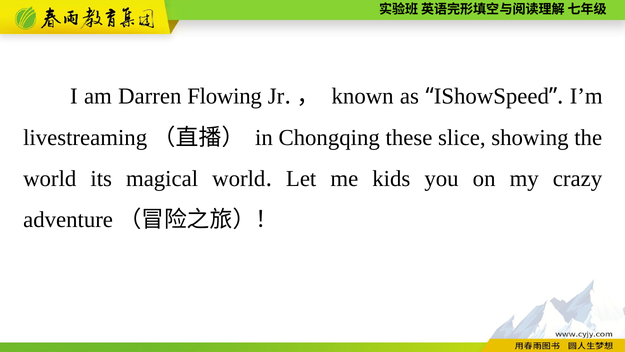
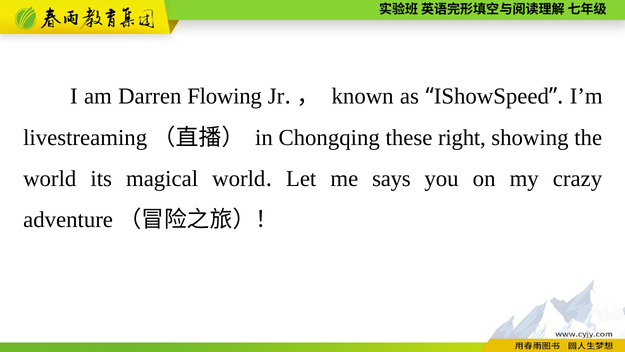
slice: slice -> right
kids: kids -> says
